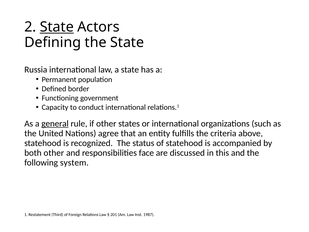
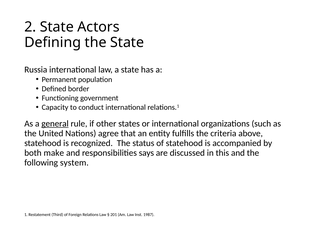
State at (57, 27) underline: present -> none
both other: other -> make
face: face -> says
